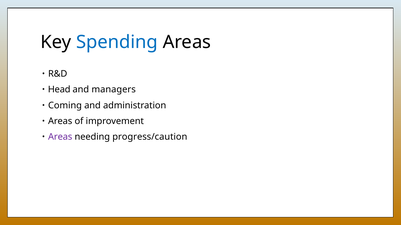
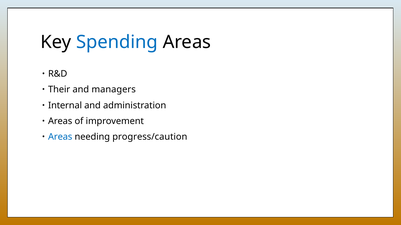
Head: Head -> Their
Coming: Coming -> Internal
Areas at (60, 137) colour: purple -> blue
